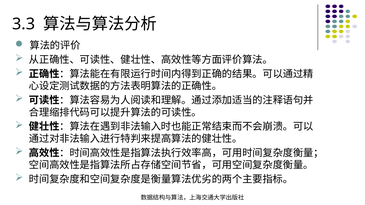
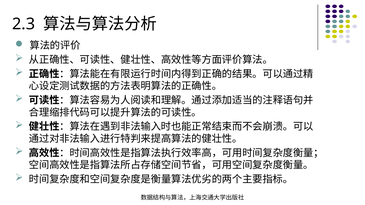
3.3: 3.3 -> 2.3
